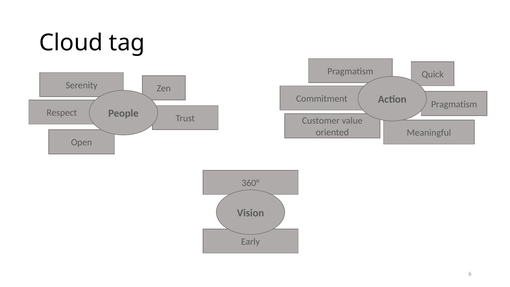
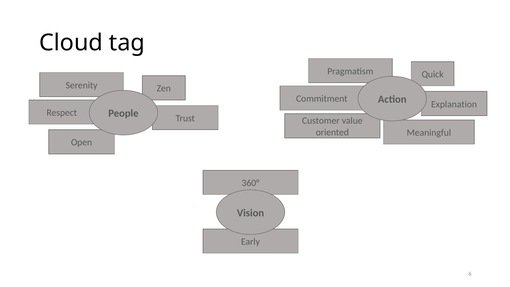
Pragmatism at (454, 104): Pragmatism -> Explanation
